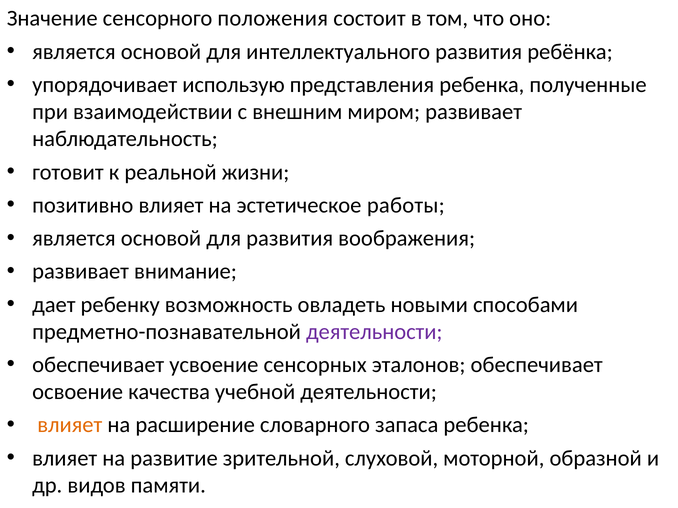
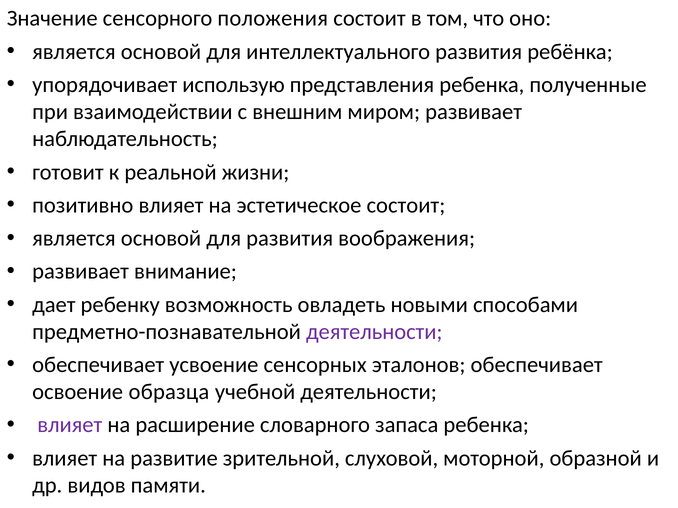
эстетическое работы: работы -> состоит
качества: качества -> образца
влияет at (70, 425) colour: orange -> purple
